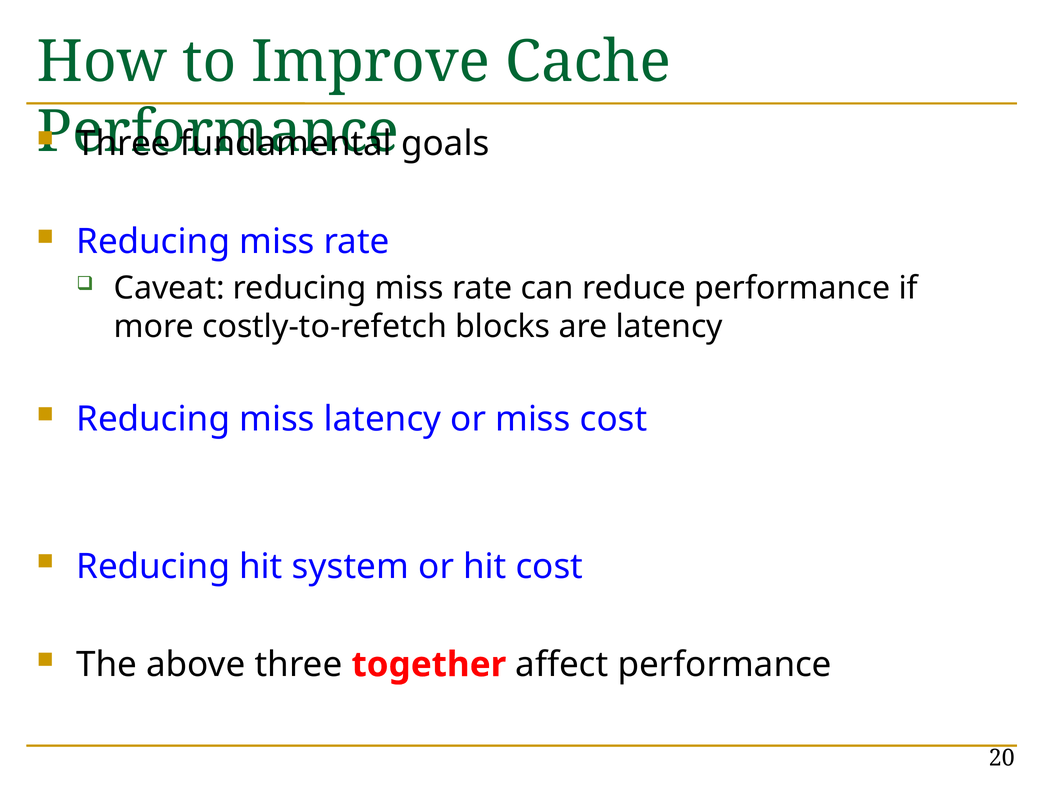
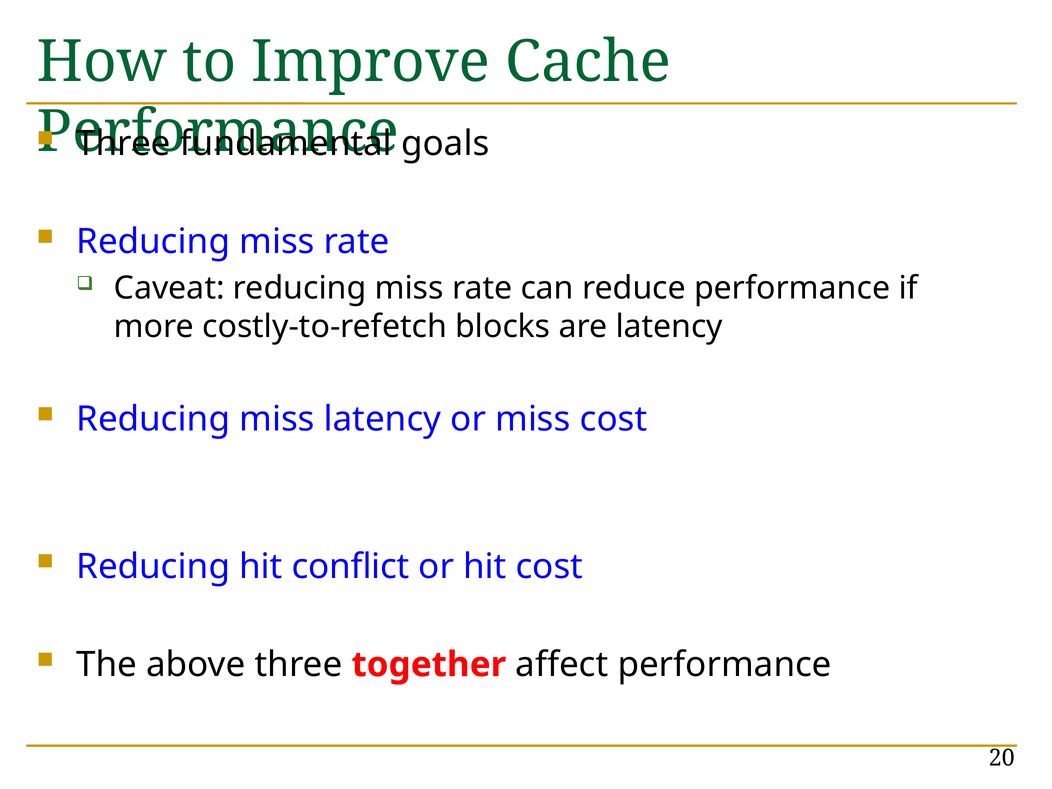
system: system -> conflict
